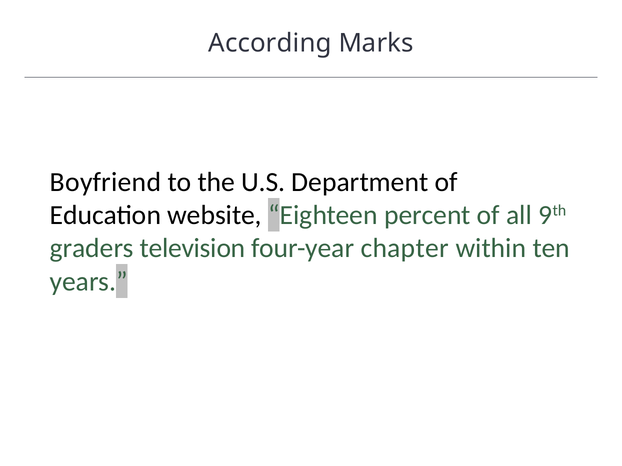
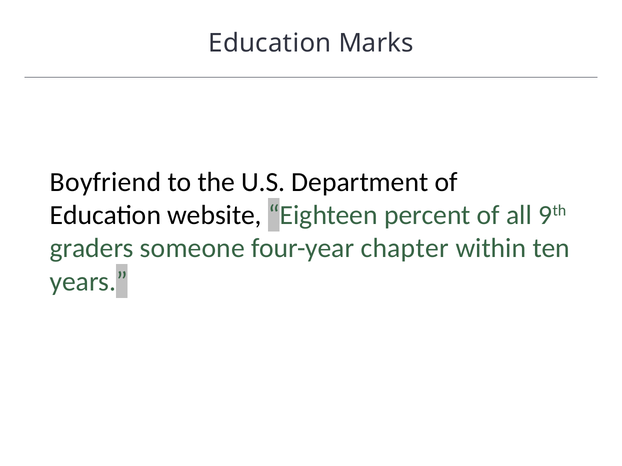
According at (270, 43): According -> Education
television: television -> someone
